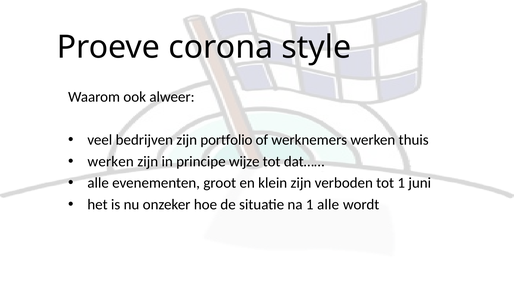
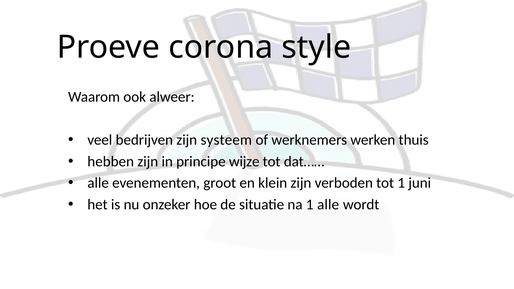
portfolio: portfolio -> systeem
werken at (111, 161): werken -> hebben
